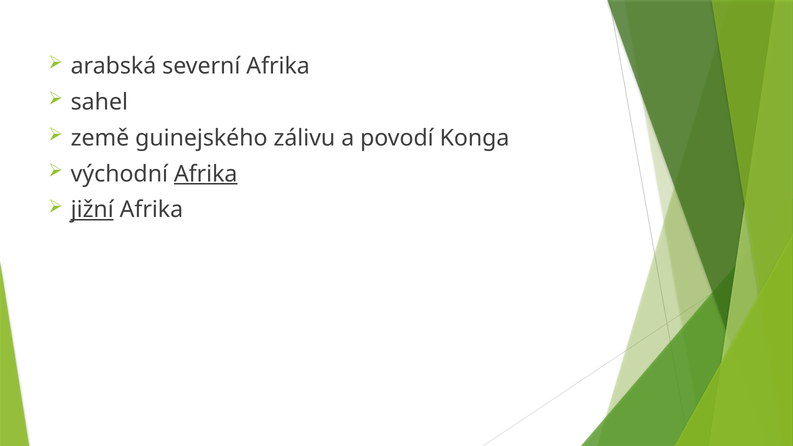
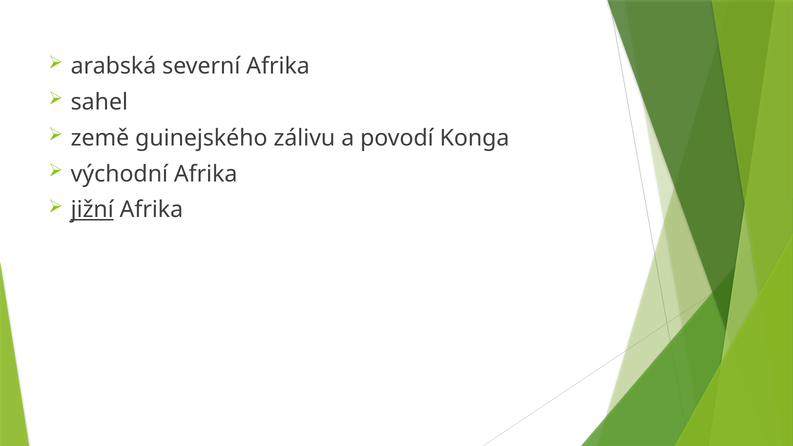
Afrika at (206, 174) underline: present -> none
